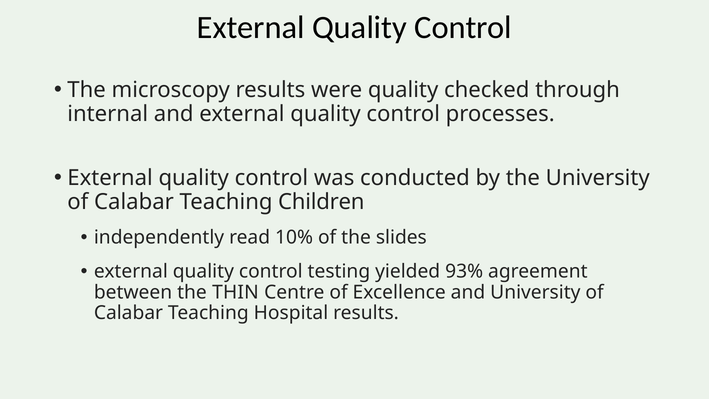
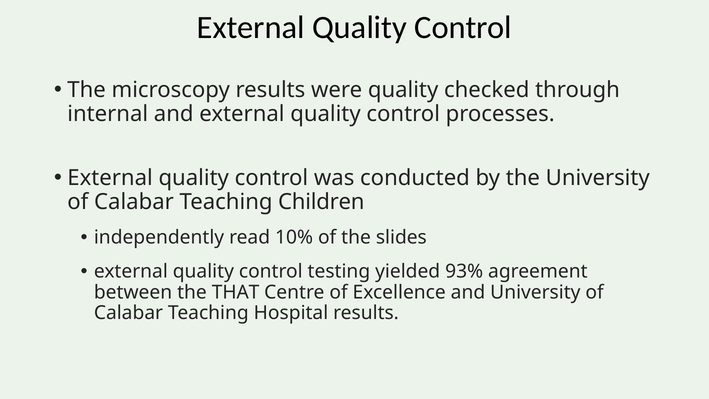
THIN: THIN -> THAT
